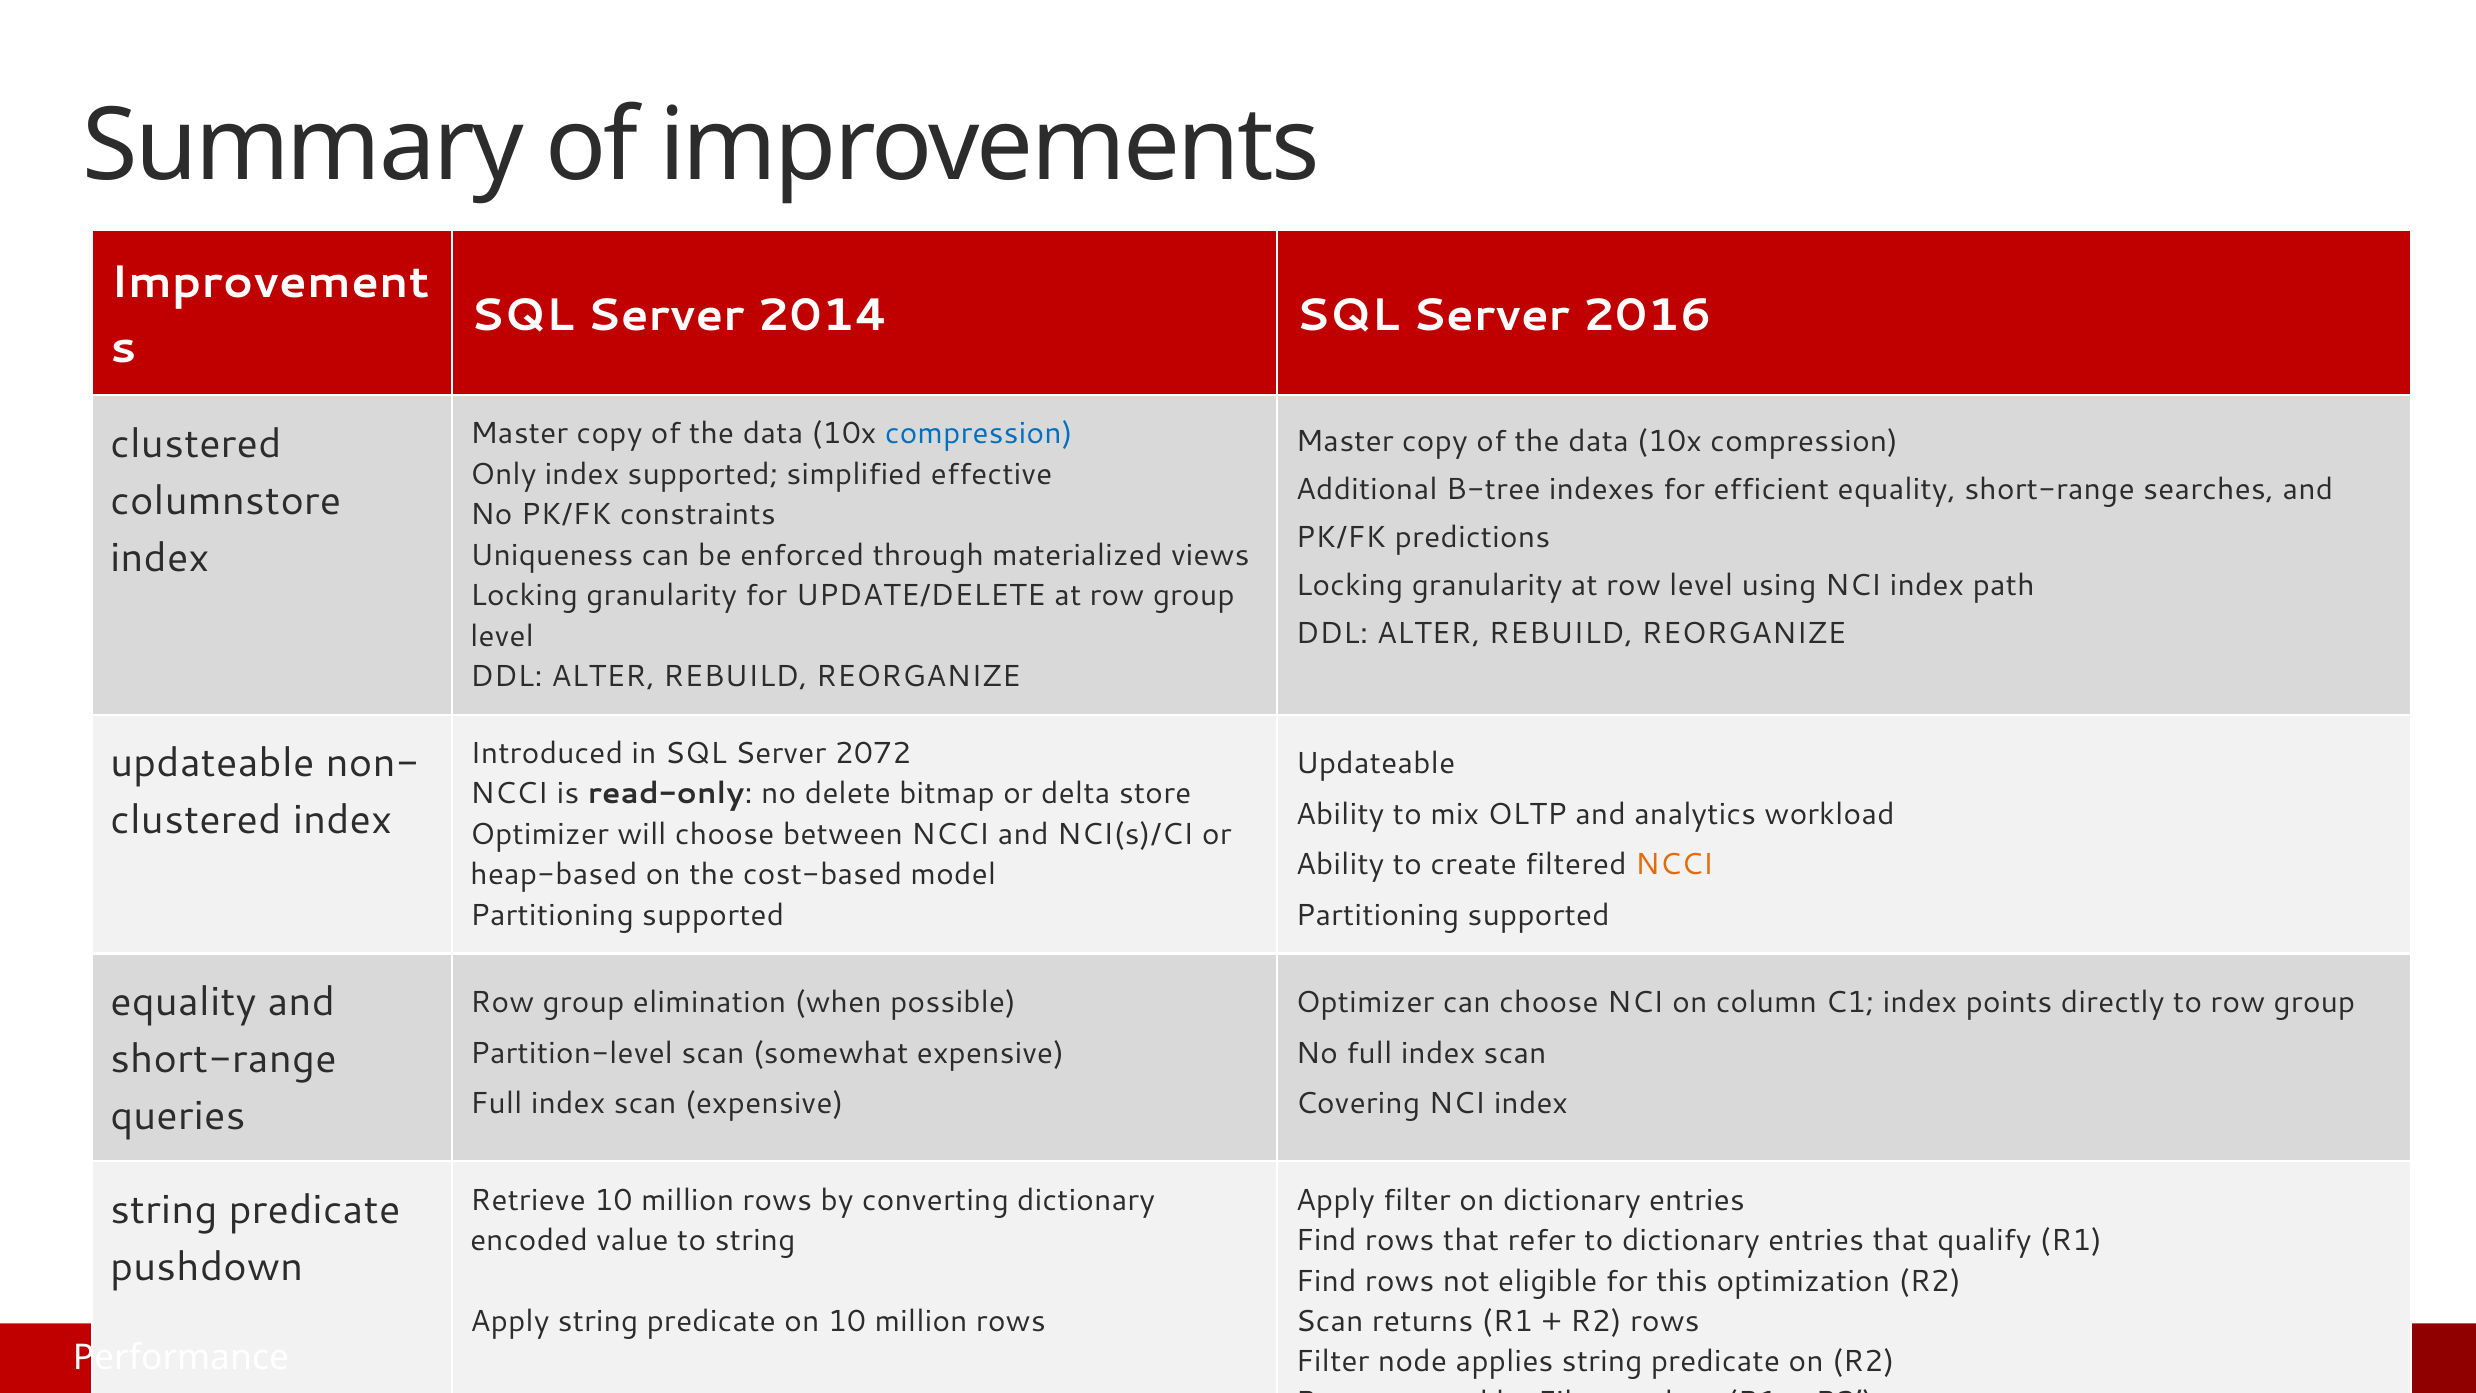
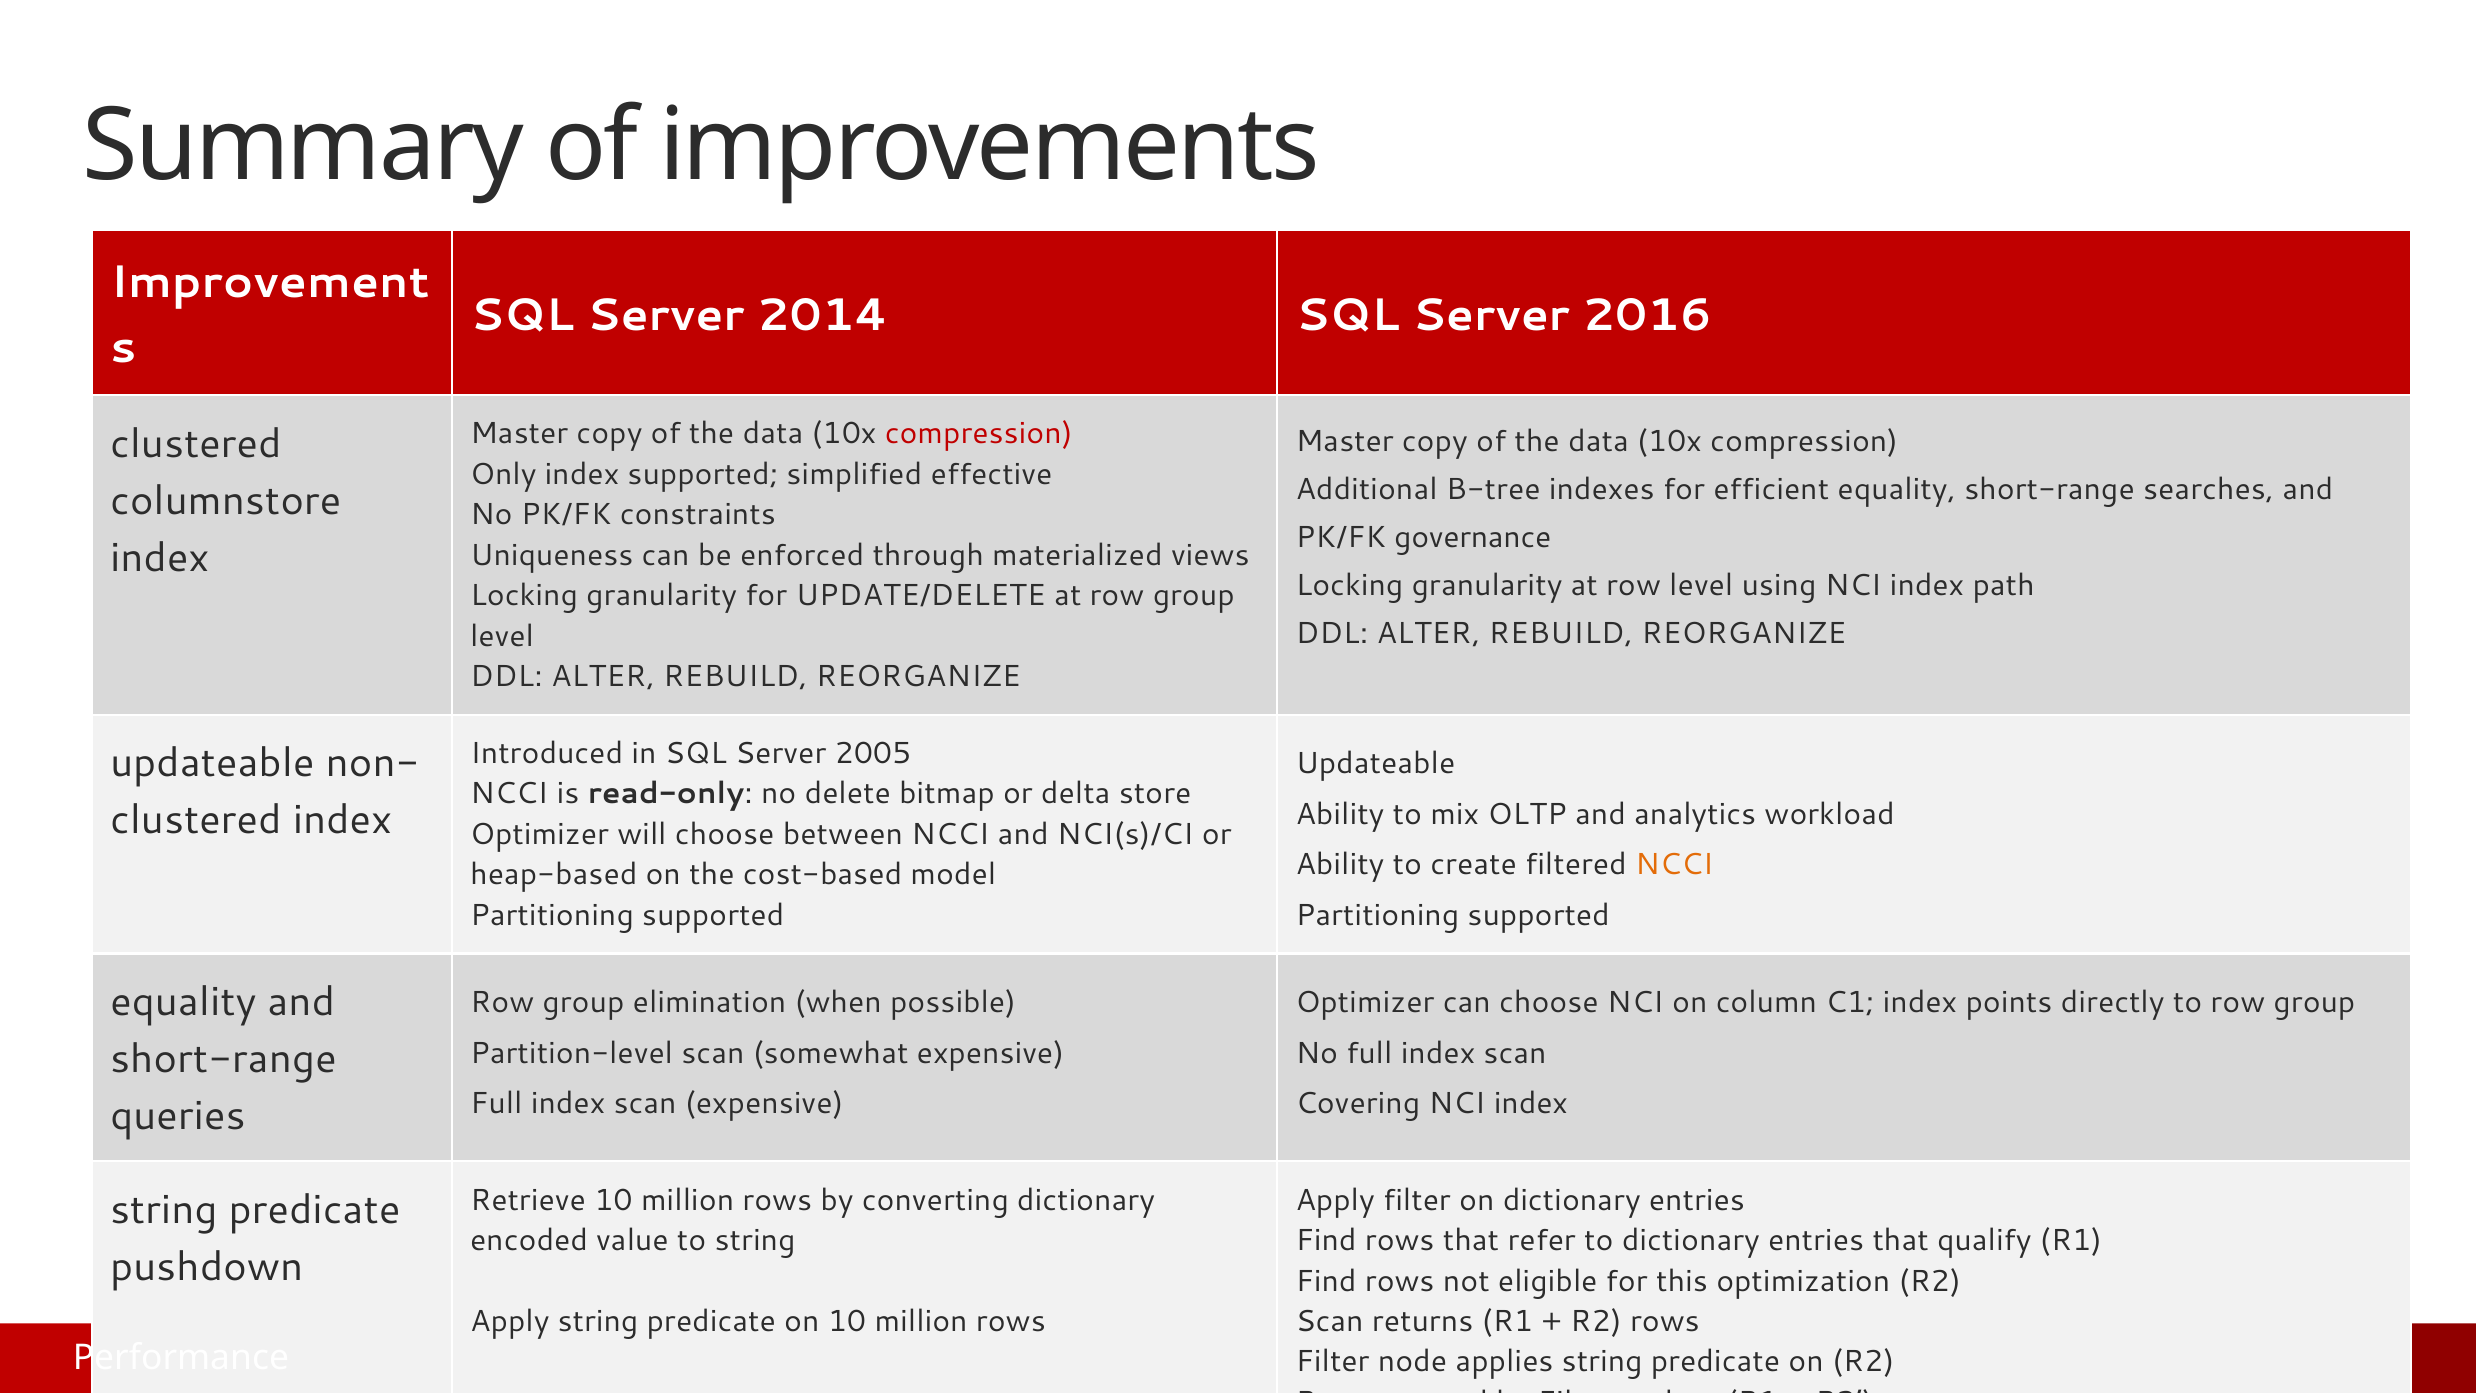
compression at (979, 434) colour: blue -> red
predictions: predictions -> governance
2072: 2072 -> 2005
